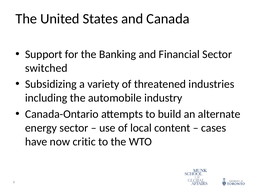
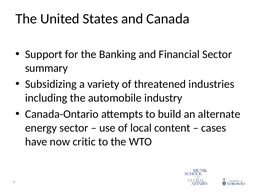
switched: switched -> summary
